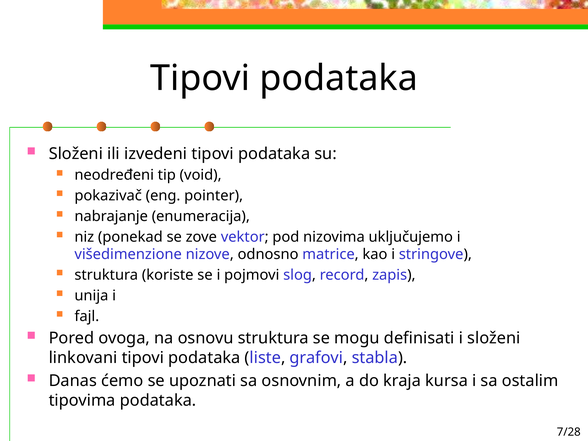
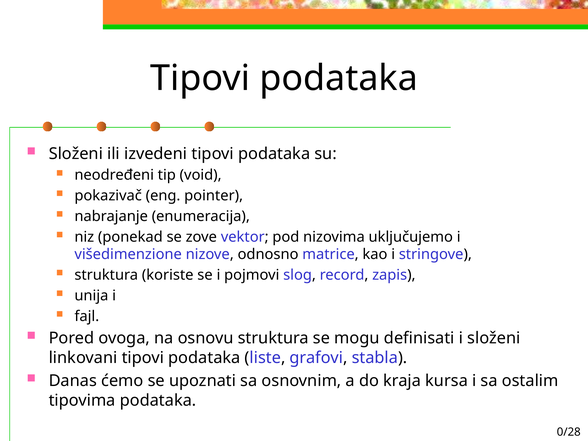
7/28: 7/28 -> 0/28
